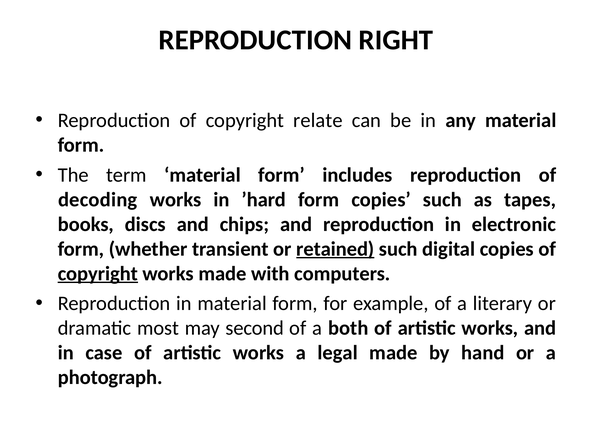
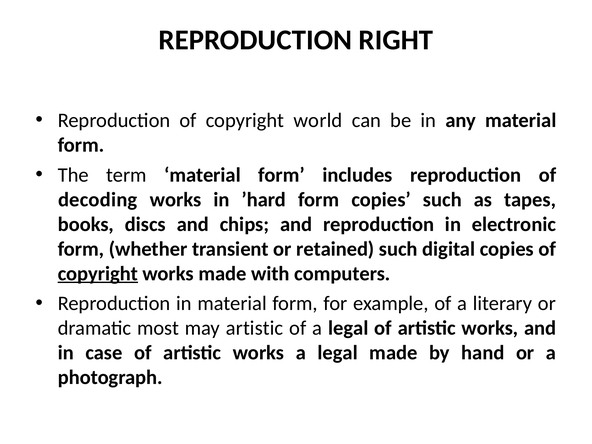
relate: relate -> world
retained underline: present -> none
may second: second -> artistic
of a both: both -> legal
